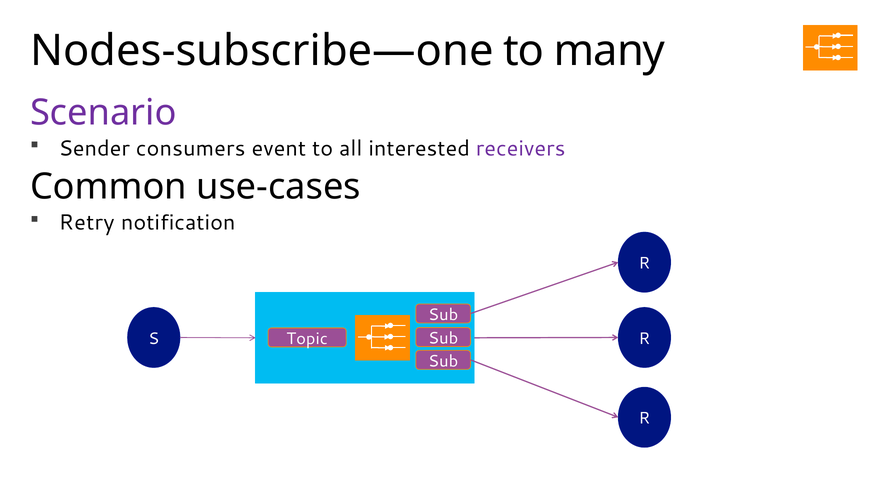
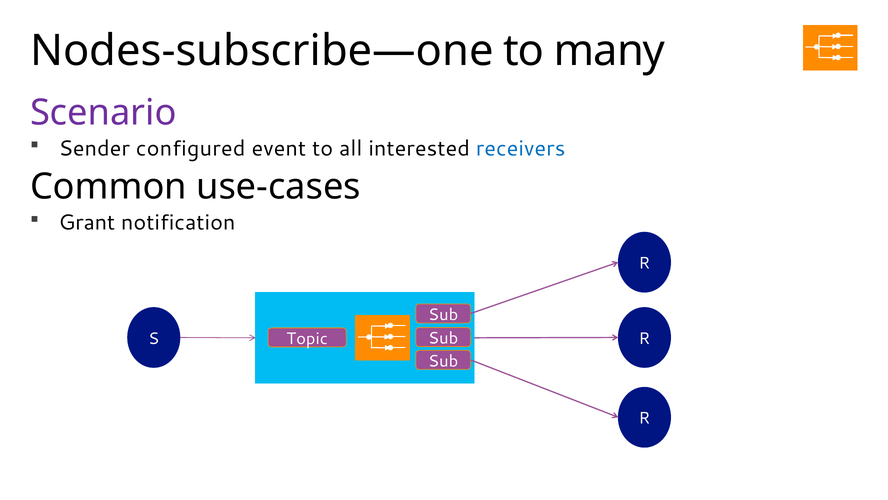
consumers: consumers -> configured
receivers colour: purple -> blue
Retry: Retry -> Grant
